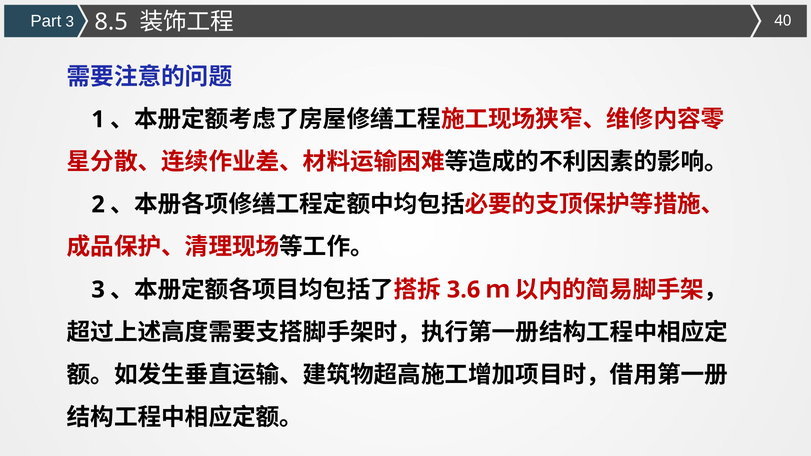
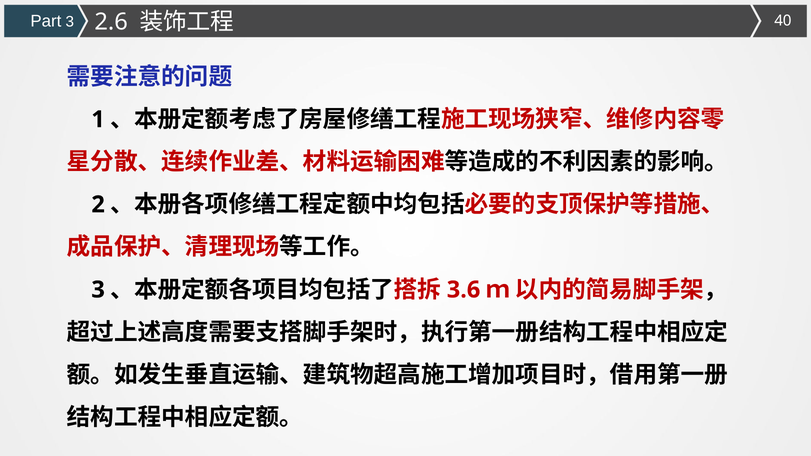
8.5: 8.5 -> 2.6
